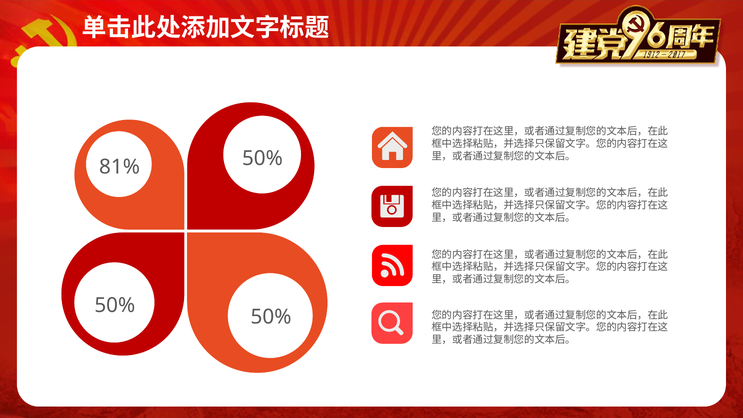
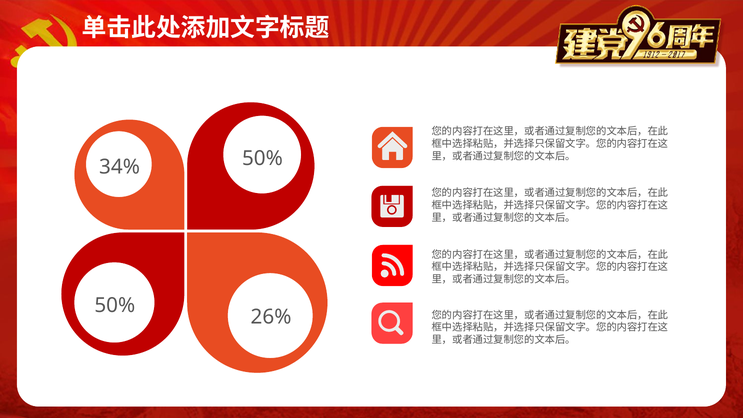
81%: 81% -> 34%
50% at (271, 317): 50% -> 26%
